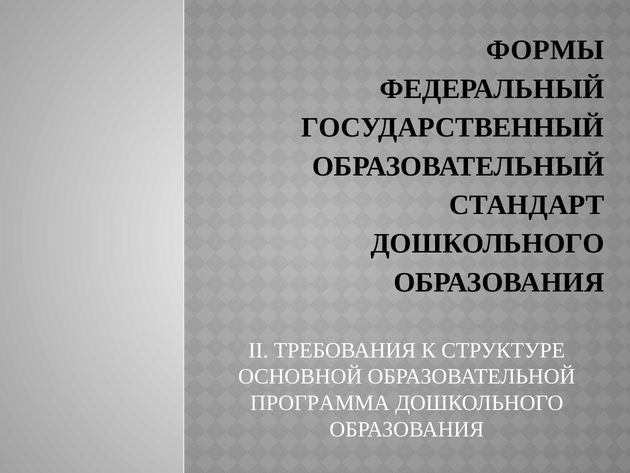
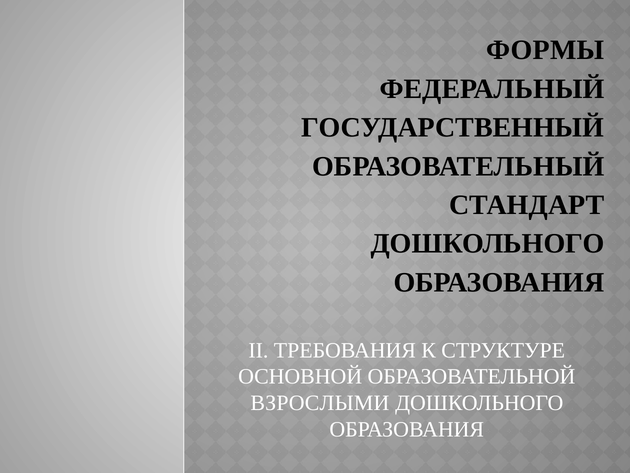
ПРОГРАММА: ПРОГРАММА -> ВЗРОСЛЫМИ
